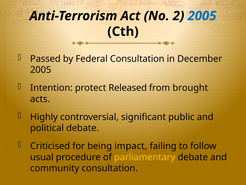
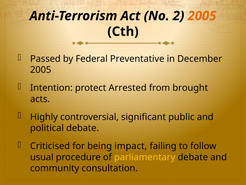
2005 at (202, 16) colour: blue -> orange
Federal Consultation: Consultation -> Preventative
Released: Released -> Arrested
